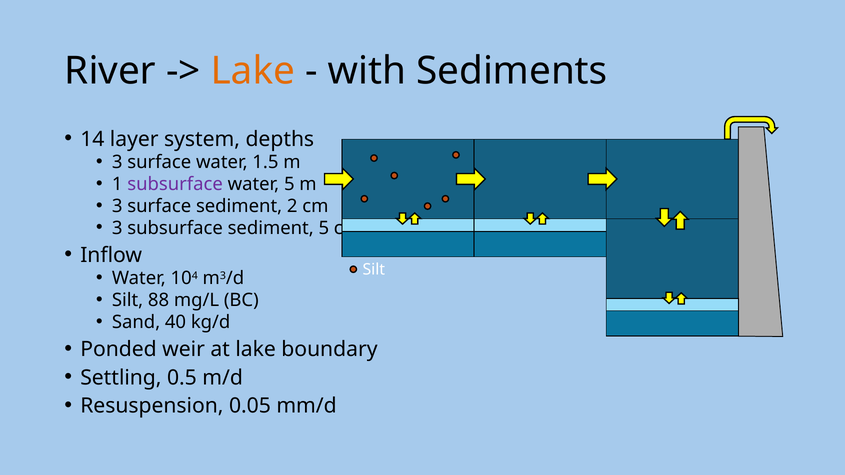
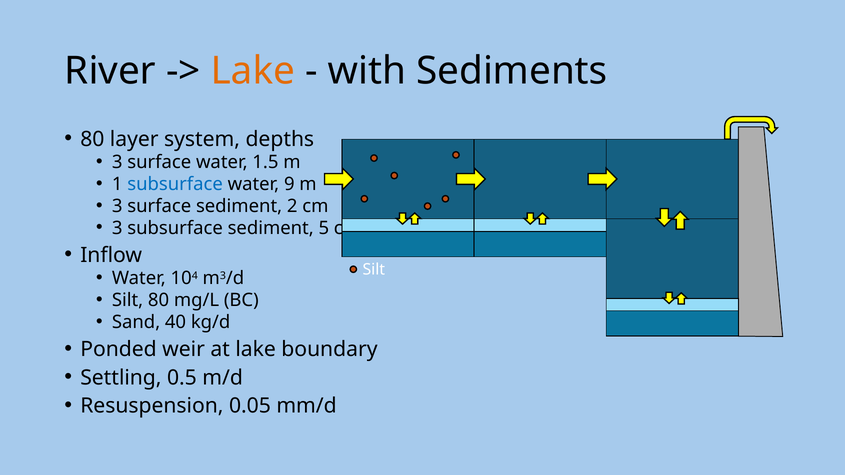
14 at (92, 139): 14 -> 80
subsurface at (175, 184) colour: purple -> blue
water 5: 5 -> 9
Silt 88: 88 -> 80
